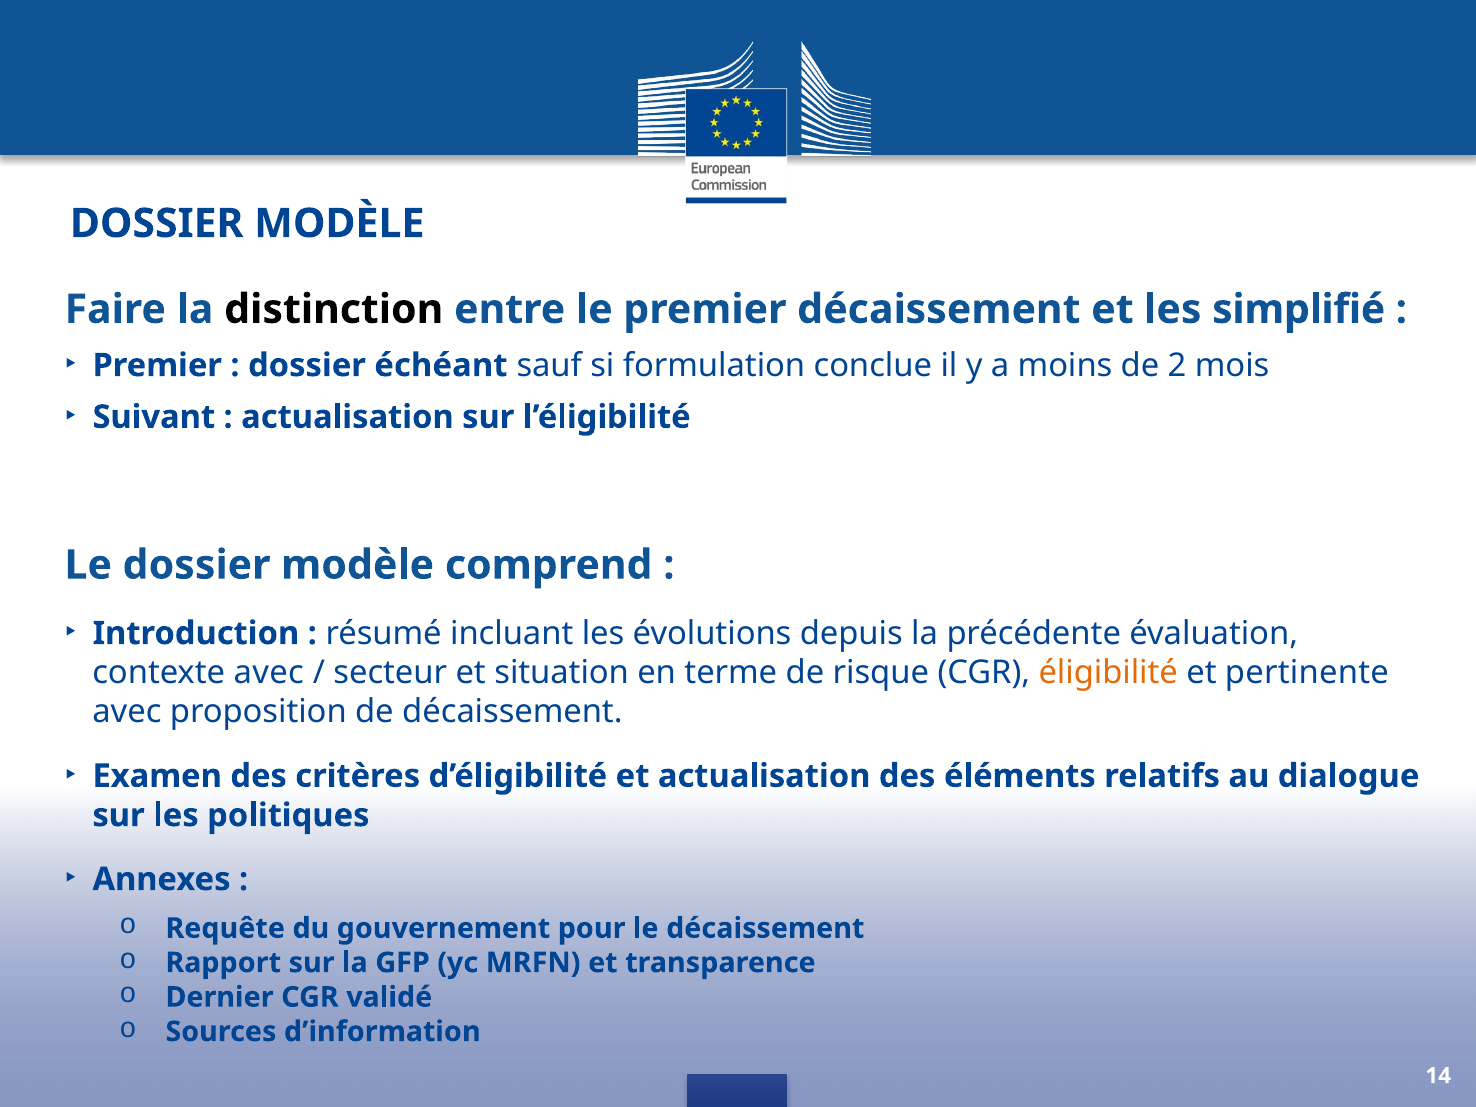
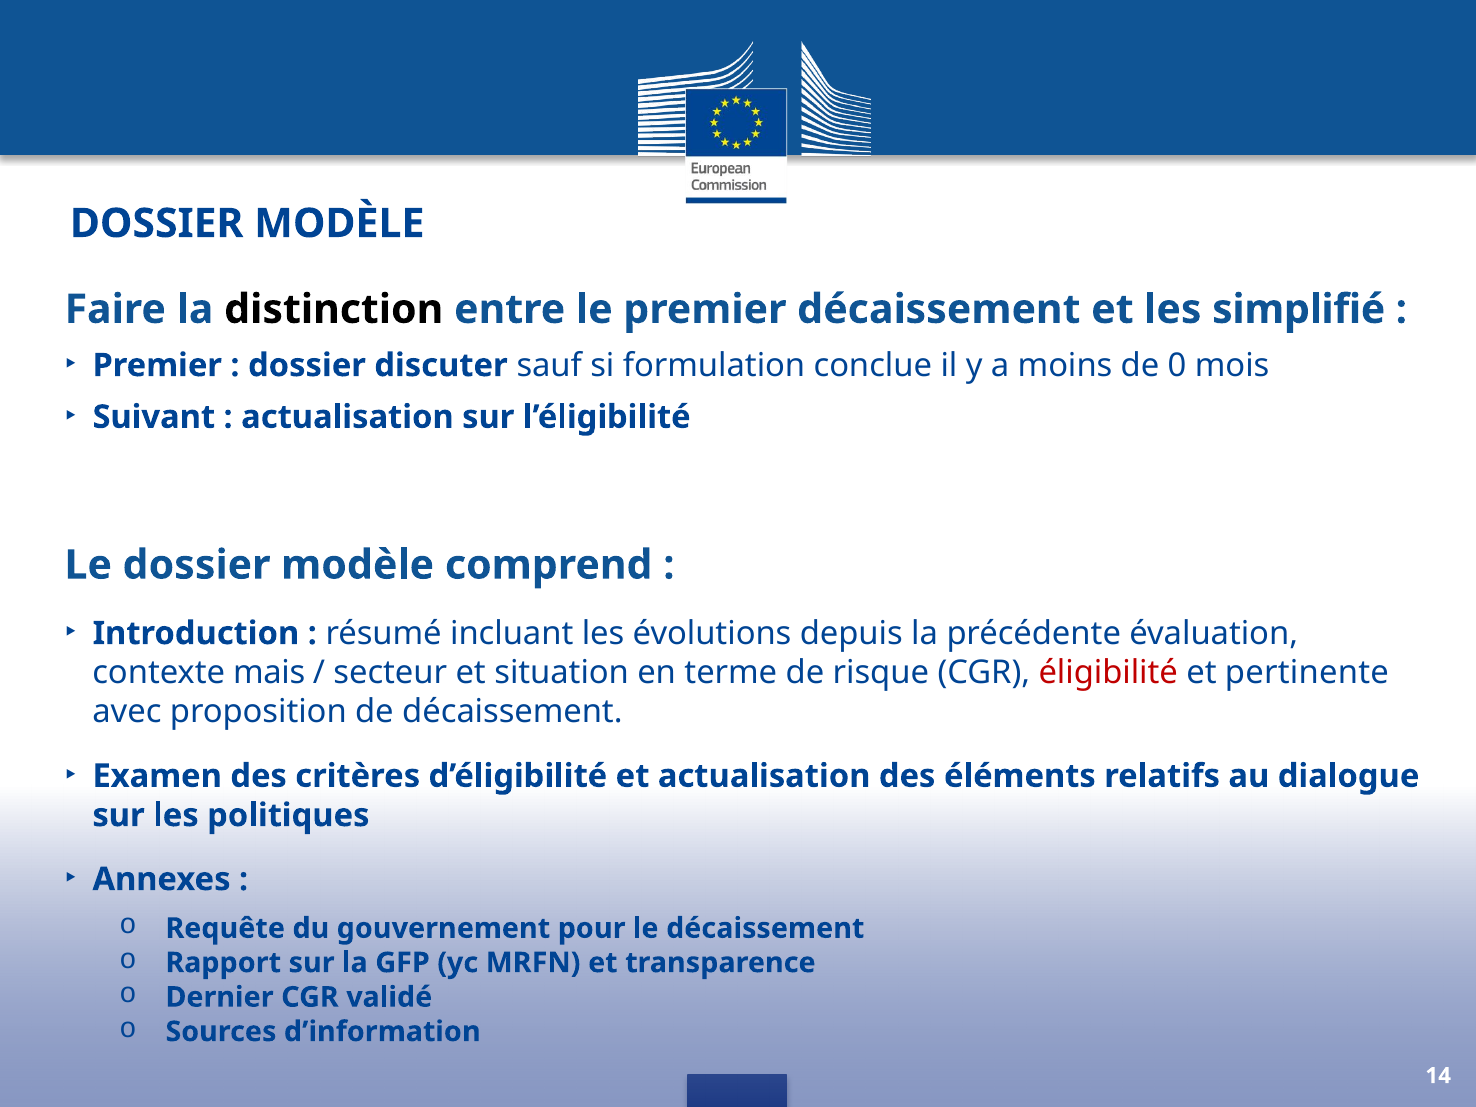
échéant: échéant -> discuter
2: 2 -> 0
contexte avec: avec -> mais
éligibilité colour: orange -> red
